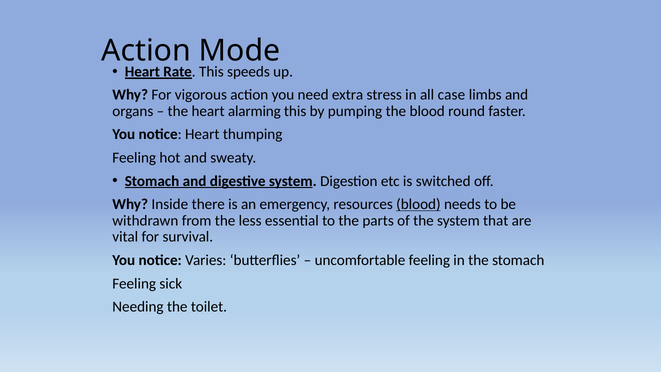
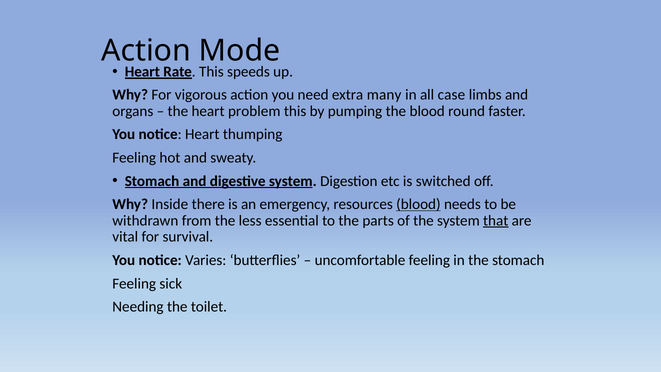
stress: stress -> many
alarming: alarming -> problem
that underline: none -> present
